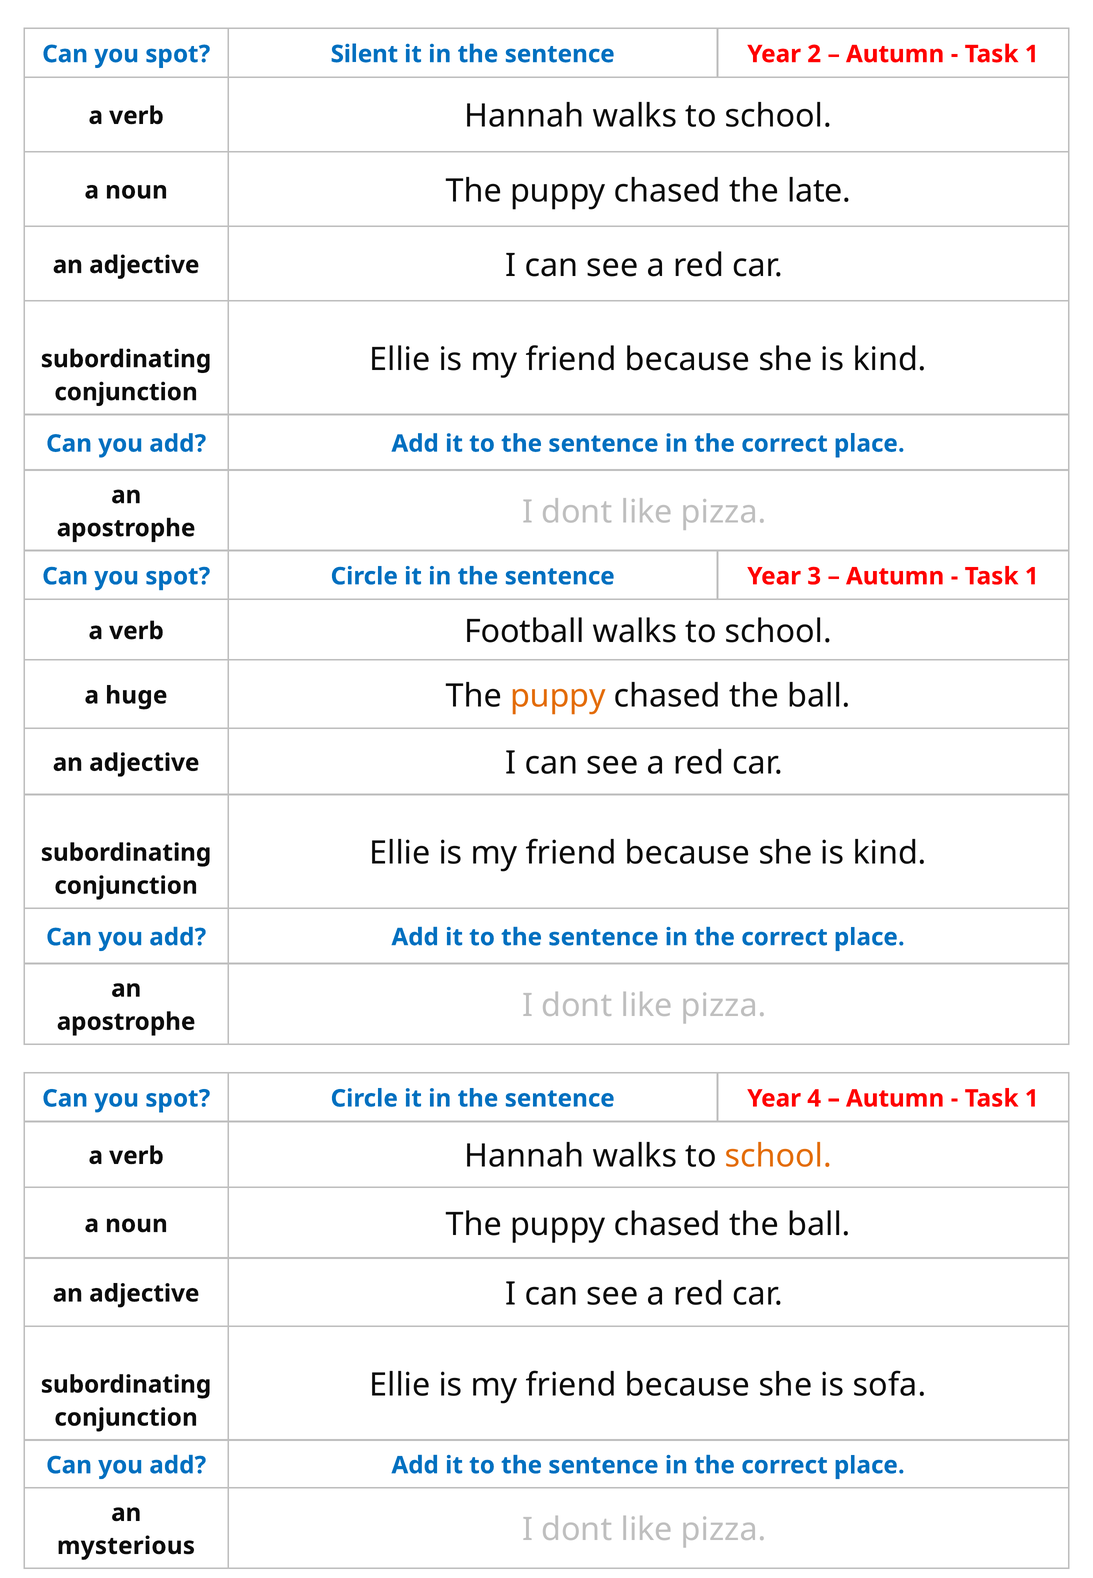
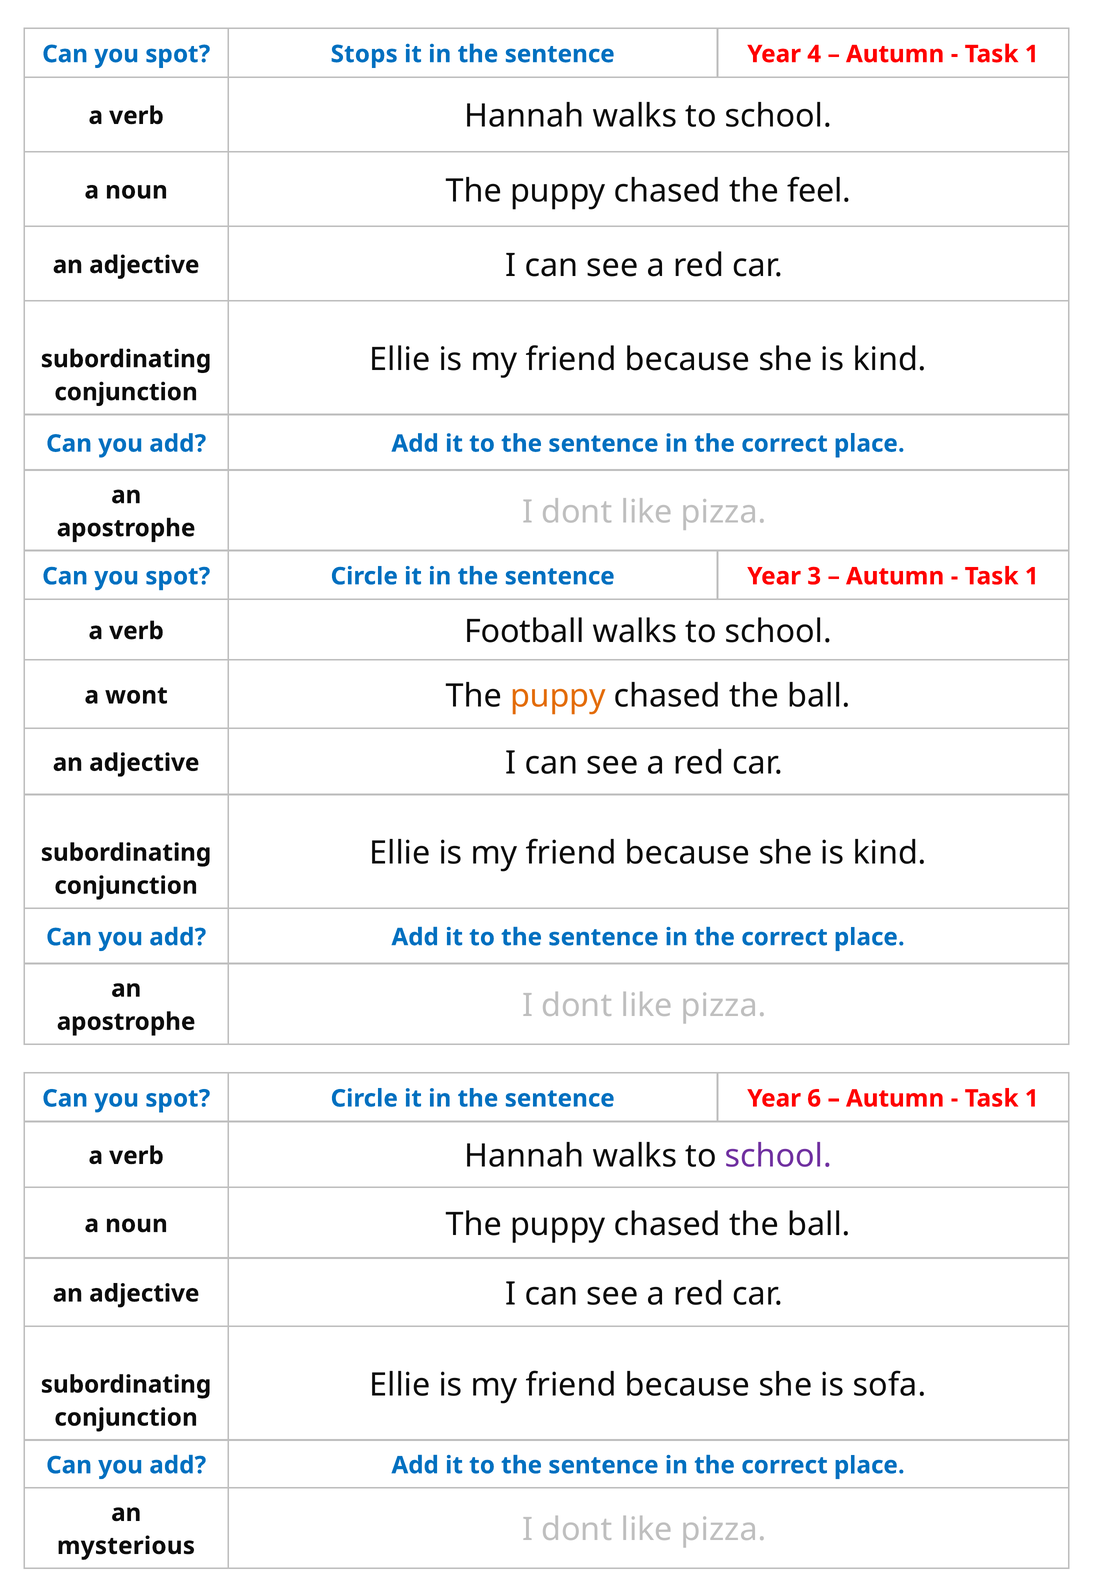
Silent: Silent -> Stops
2: 2 -> 4
late: late -> feel
huge: huge -> wont
4: 4 -> 6
school at (778, 1157) colour: orange -> purple
